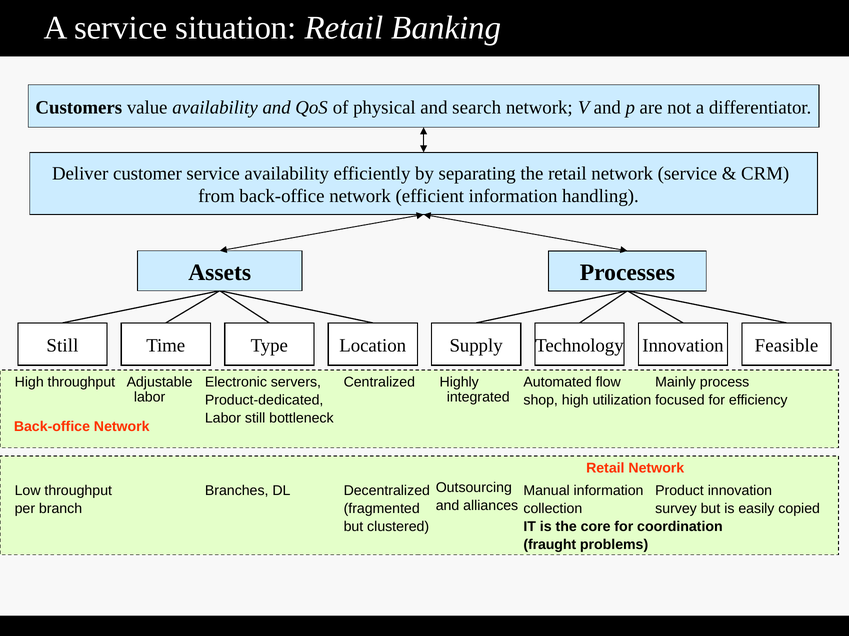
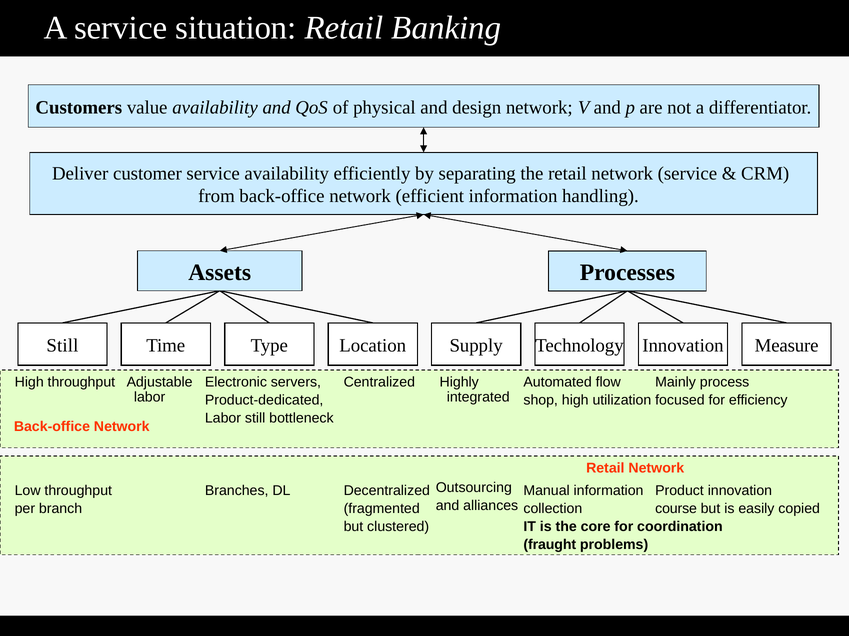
search: search -> design
Feasible: Feasible -> Measure
survey: survey -> course
